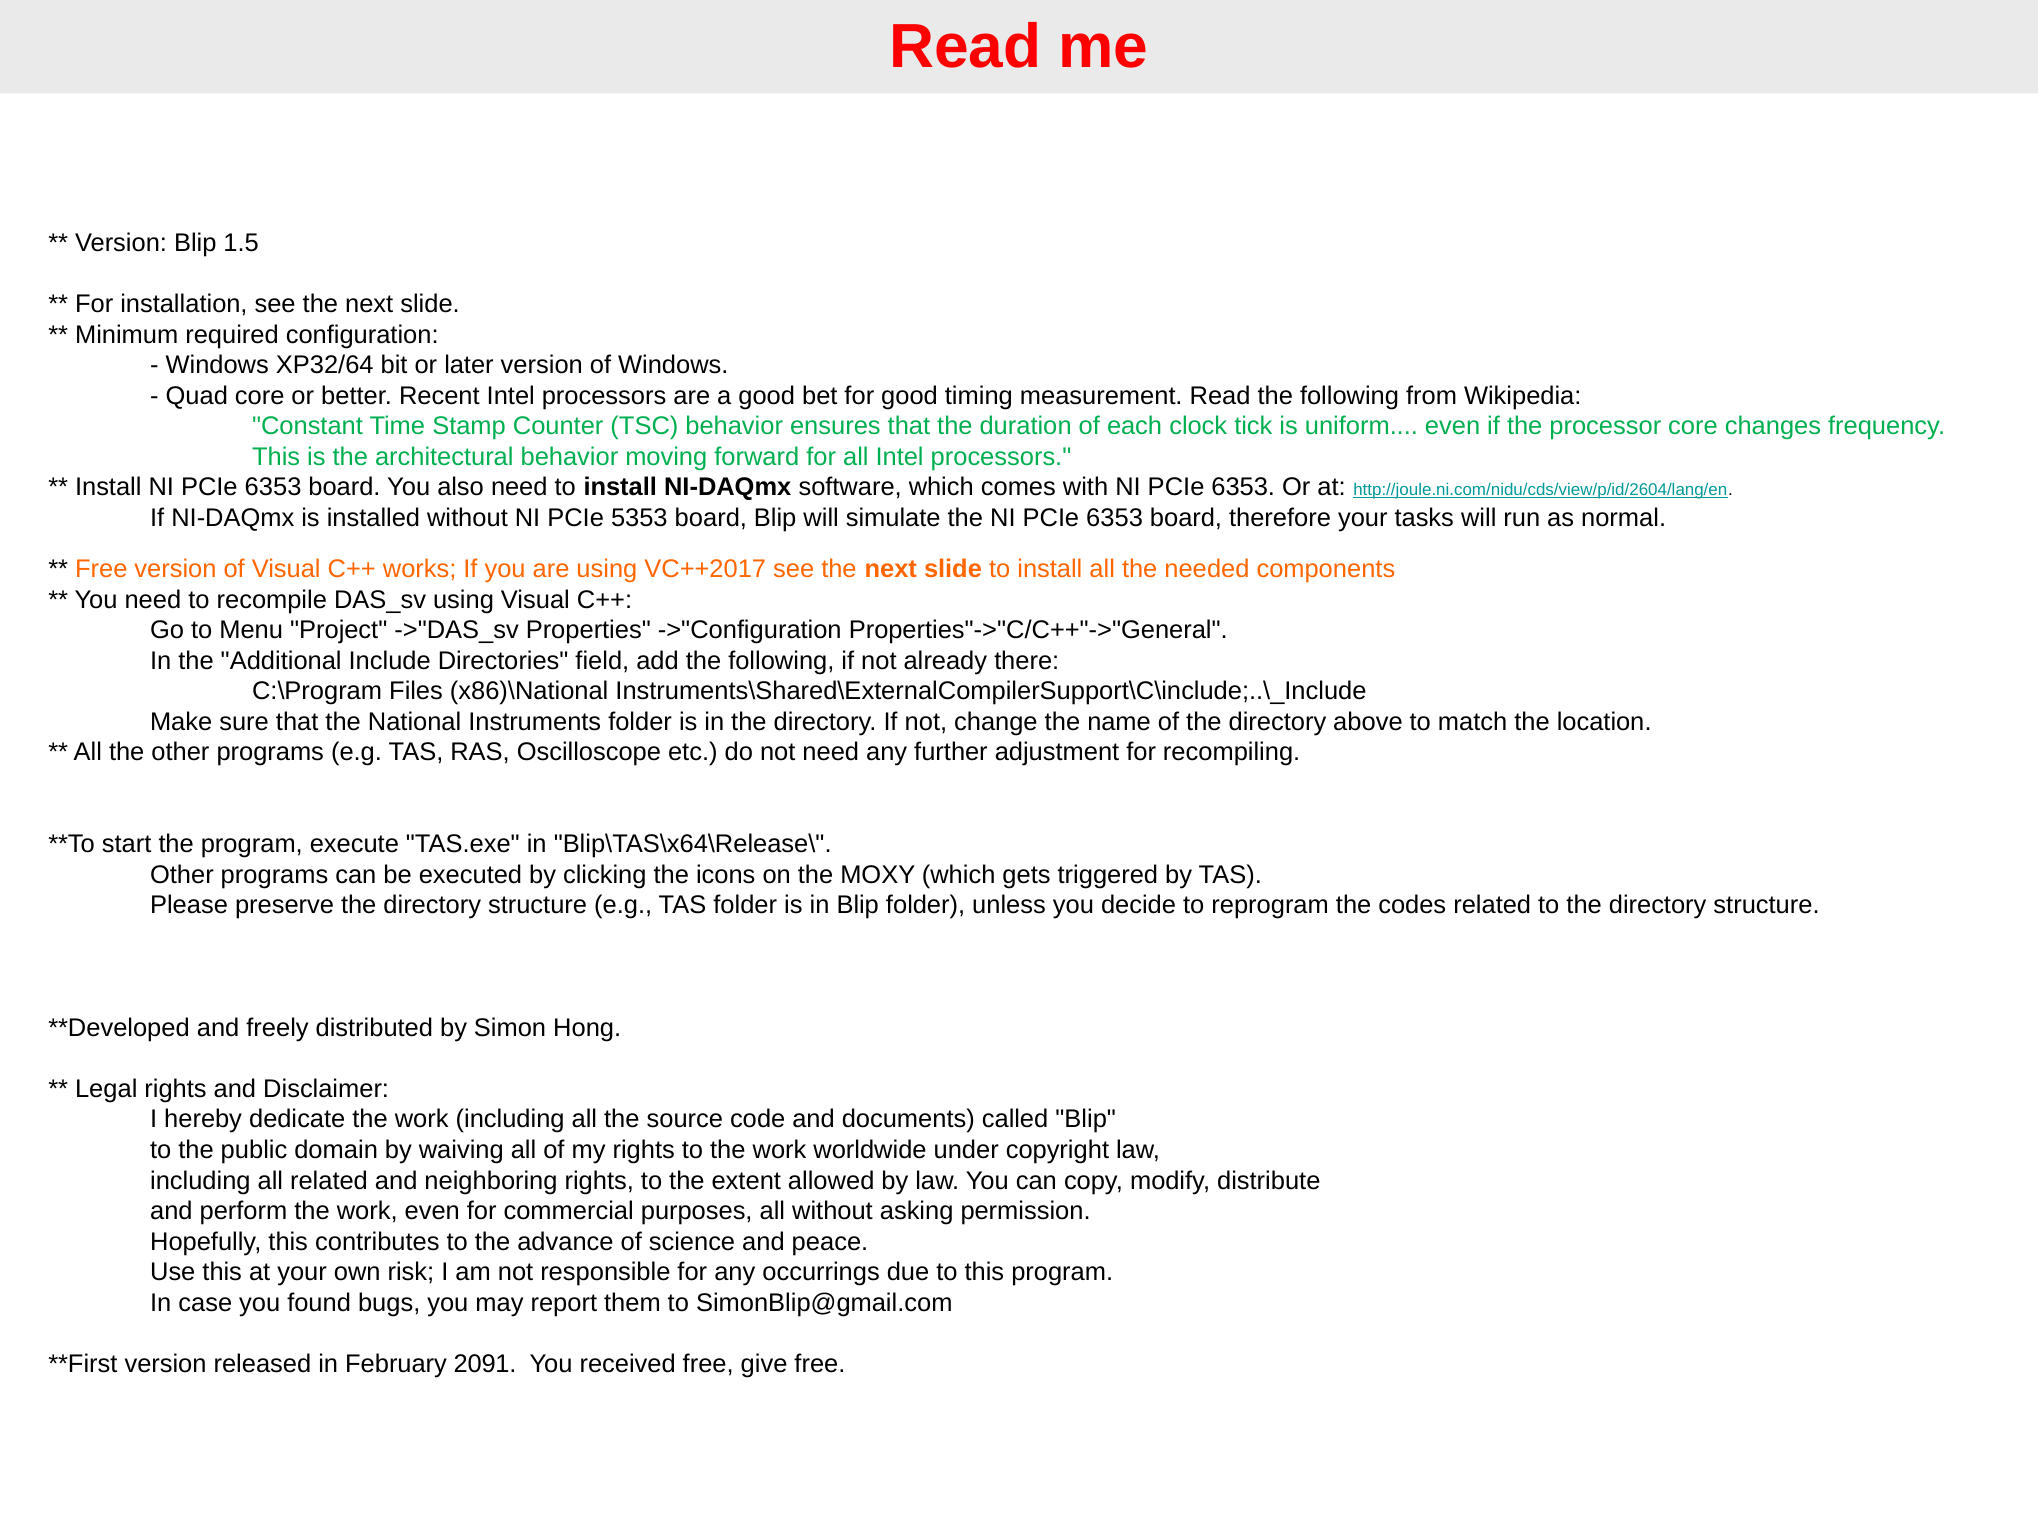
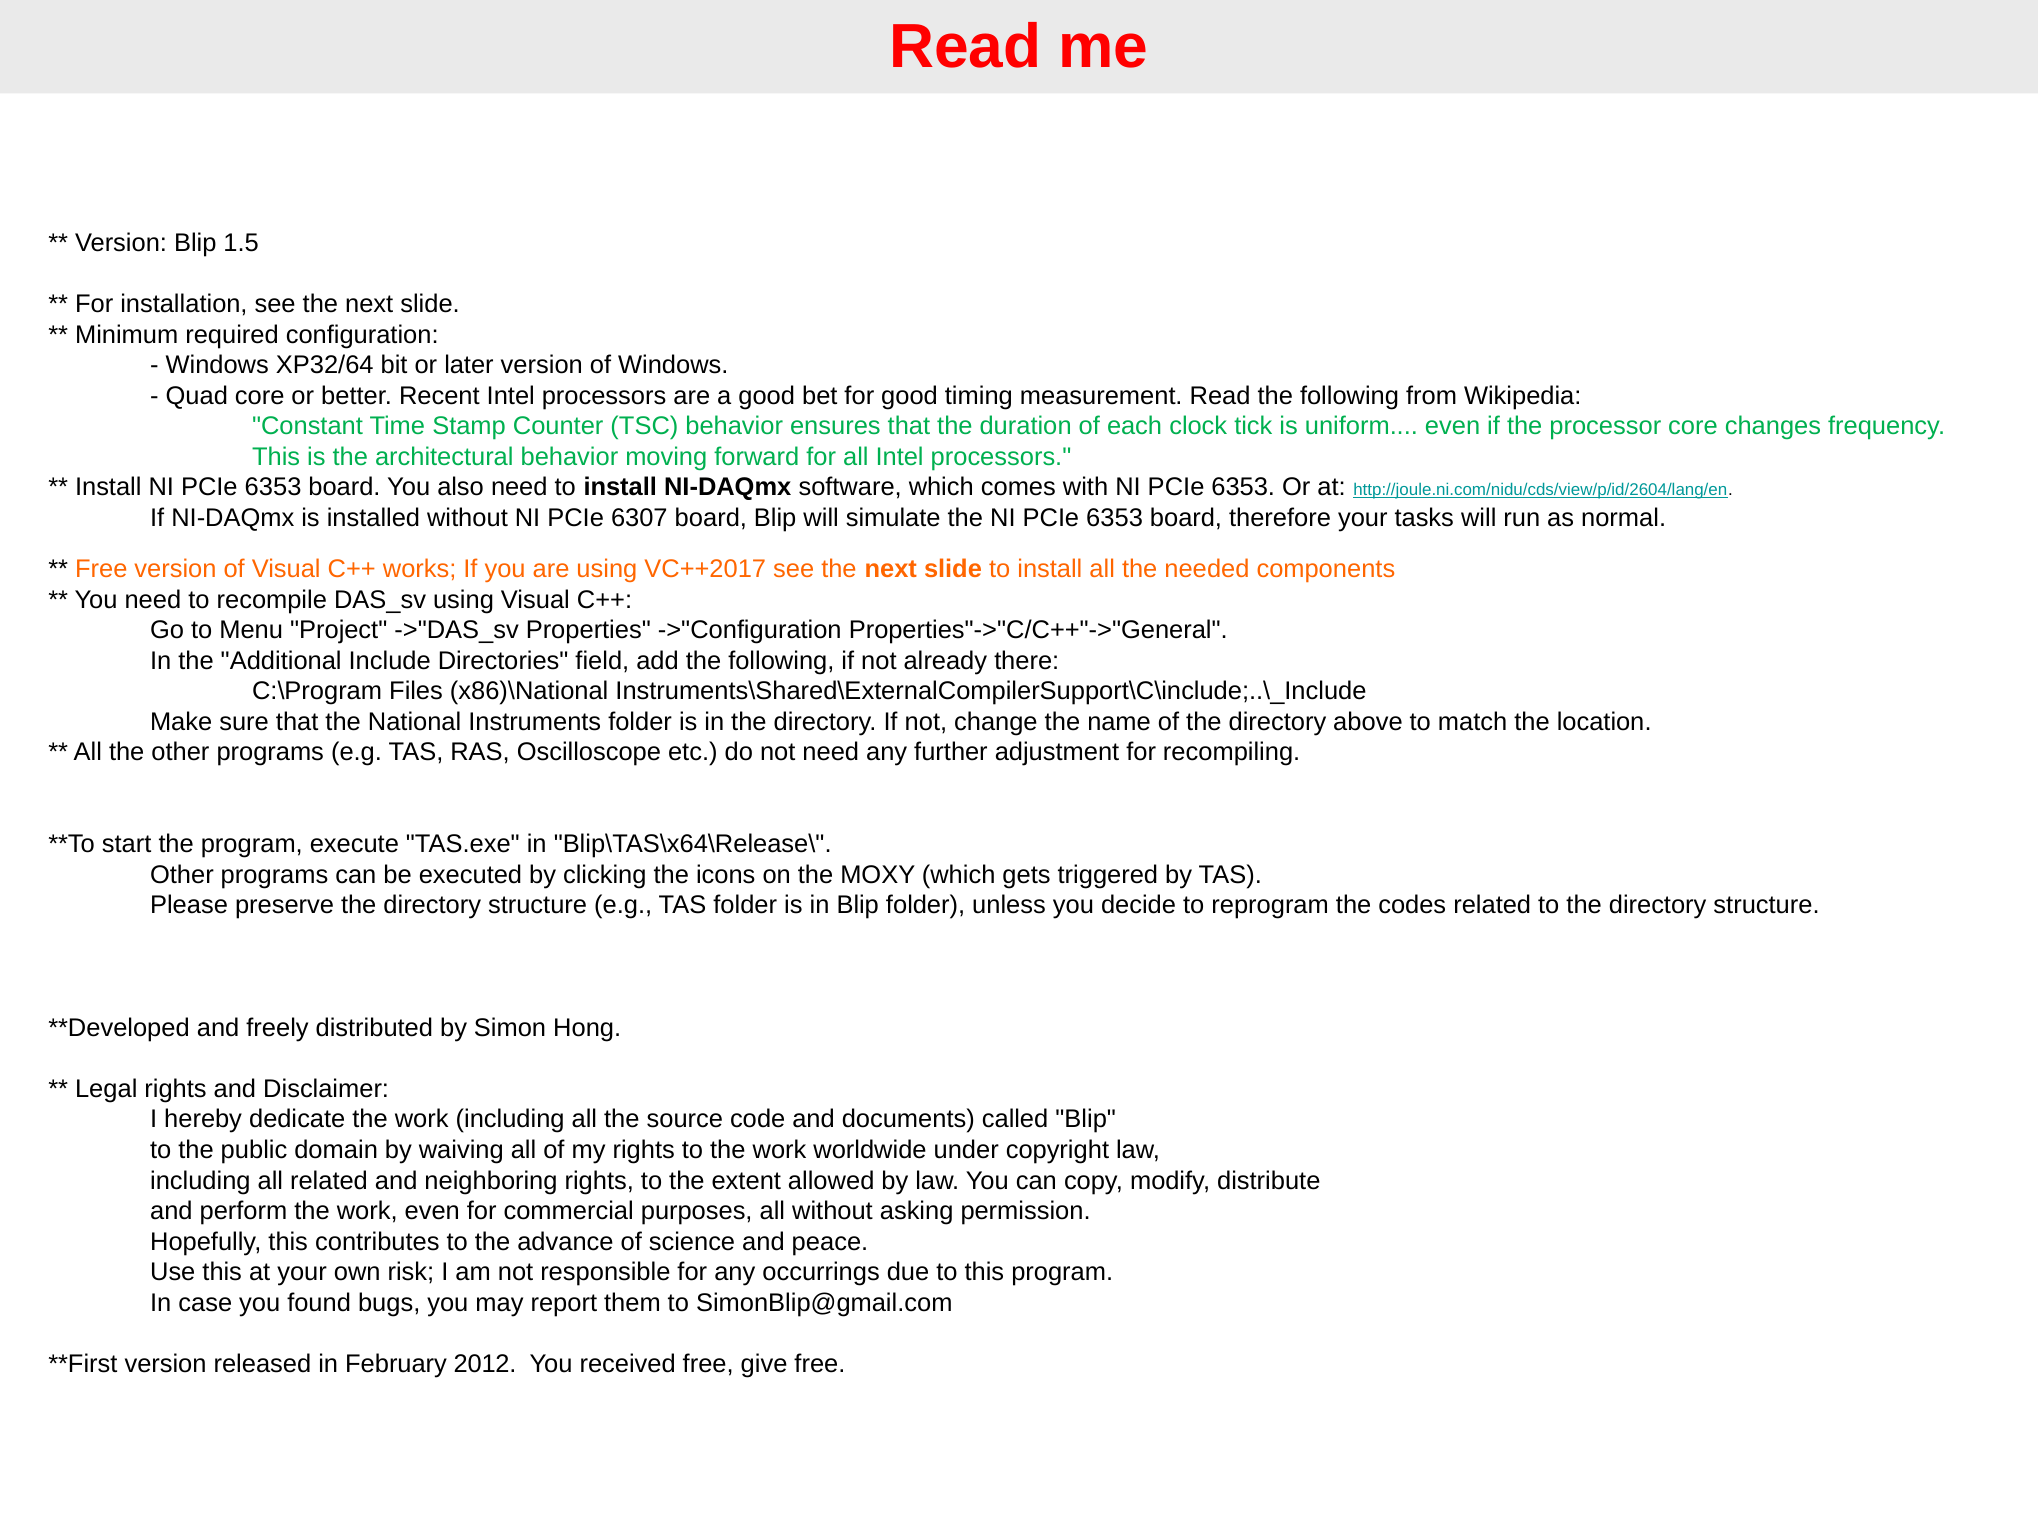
5353: 5353 -> 6307
2091: 2091 -> 2012
